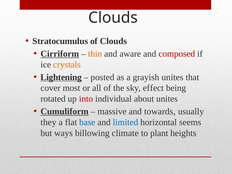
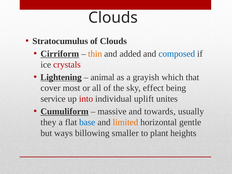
aware: aware -> added
composed colour: red -> blue
crystals colour: orange -> red
posted: posted -> animal
grayish unites: unites -> which
rotated: rotated -> service
about: about -> uplift
limited colour: blue -> orange
seems: seems -> gentle
climate: climate -> smaller
